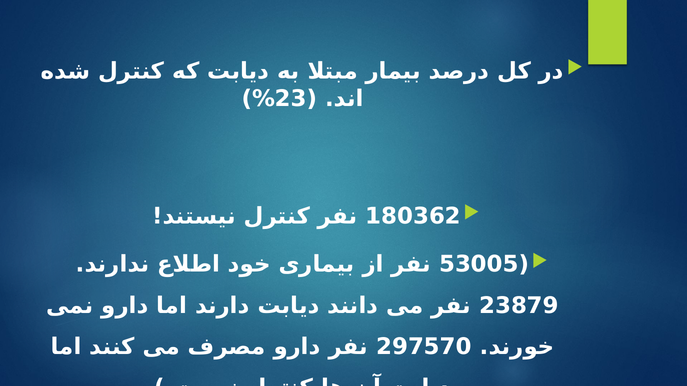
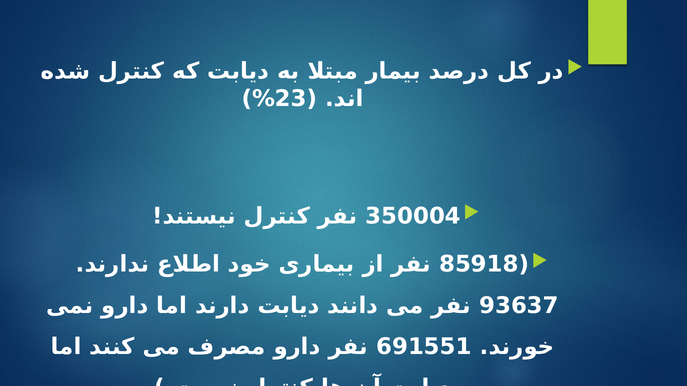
180362: 180362 -> 350004
53005: 53005 -> 85918
23879: 23879 -> 93637
297570: 297570 -> 691551
